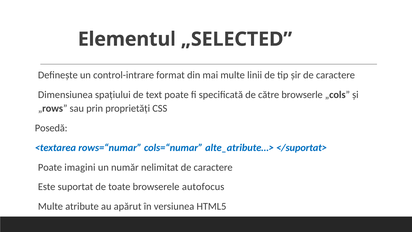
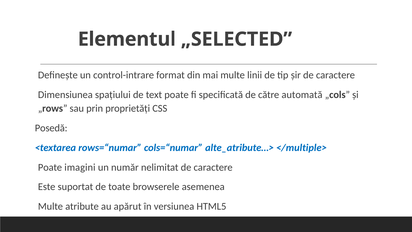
browserle: browserle -> automată
</suportat>: </suportat> -> </multiple>
autofocus: autofocus -> asemenea
